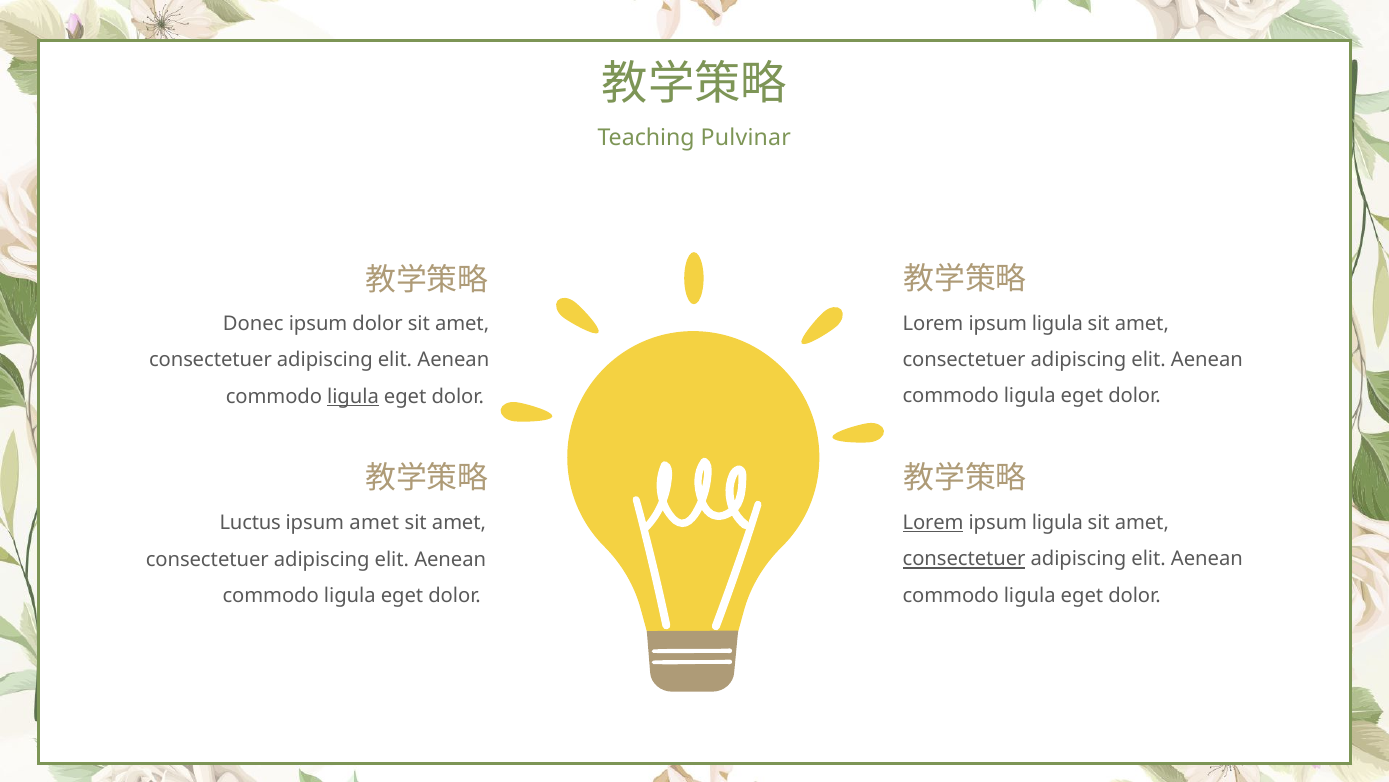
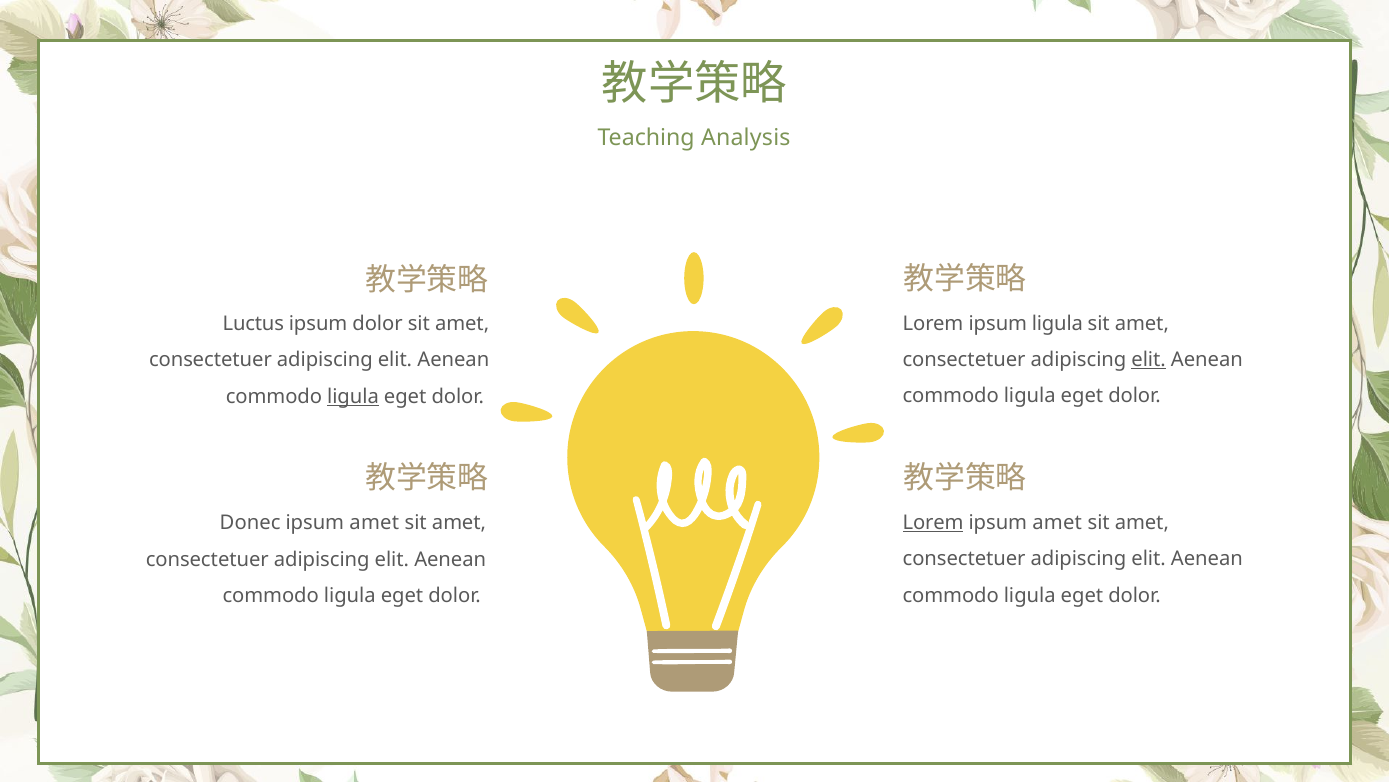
Pulvinar: Pulvinar -> Analysis
Donec: Donec -> Luctus
elit at (1149, 360) underline: none -> present
ligula at (1057, 522): ligula -> amet
Luctus: Luctus -> Donec
consectetuer at (964, 559) underline: present -> none
